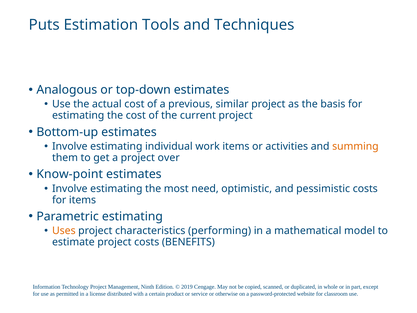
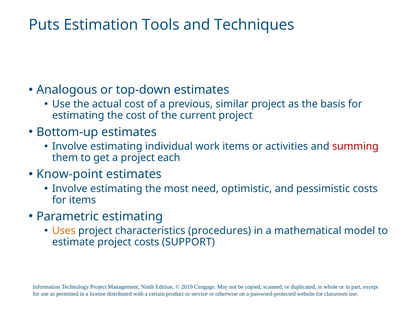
summing colour: orange -> red
over: over -> each
performing: performing -> procedures
BENEFITS: BENEFITS -> SUPPORT
